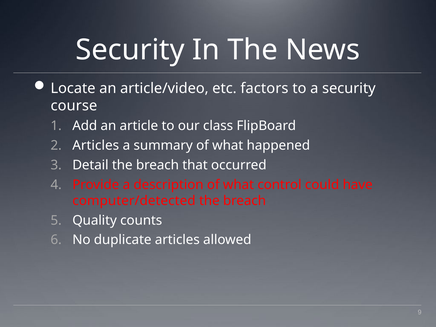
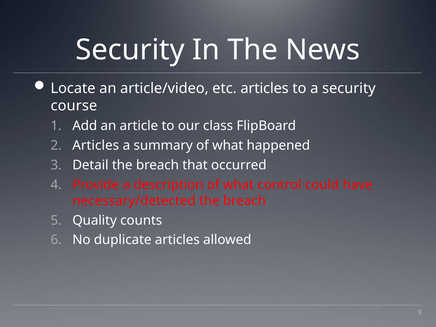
etc factors: factors -> articles
computer/detected: computer/detected -> necessary/detected
